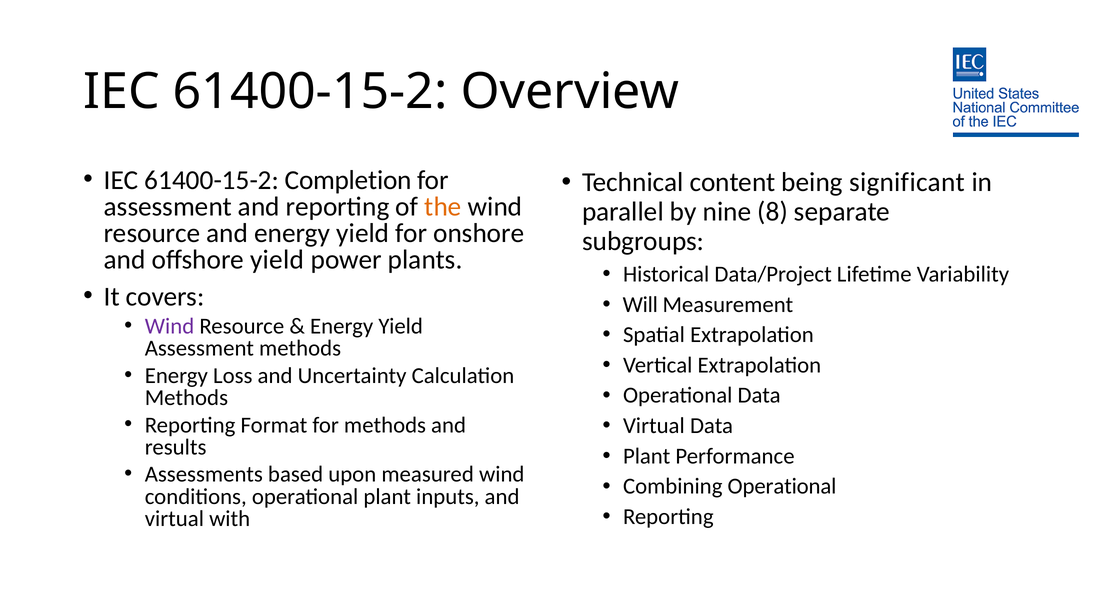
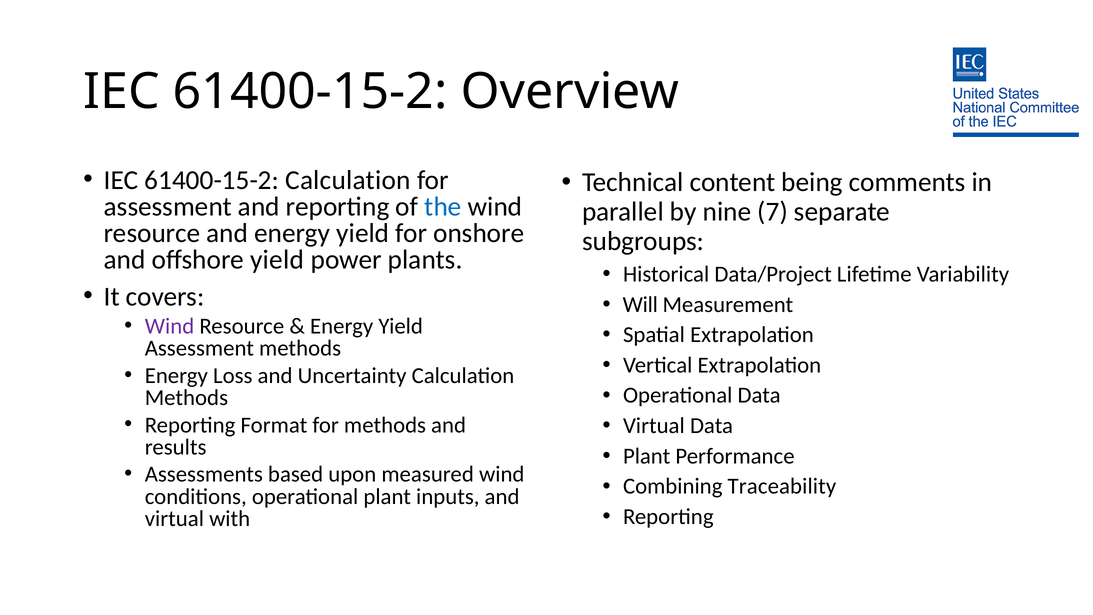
61400-15-2 Completion: Completion -> Calculation
significant: significant -> comments
the colour: orange -> blue
8: 8 -> 7
Combining Operational: Operational -> Traceability
